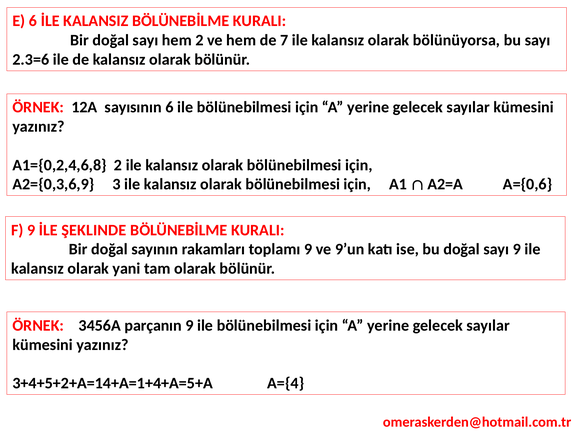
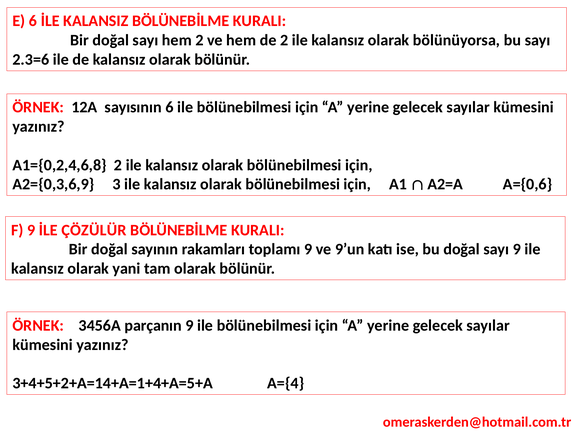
de 7: 7 -> 2
ŞEKLINDE: ŞEKLINDE -> ÇÖZÜLÜR
